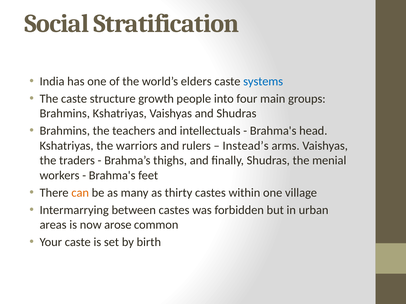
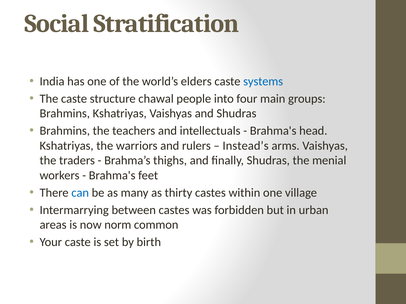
growth: growth -> chawal
can colour: orange -> blue
arose: arose -> norm
